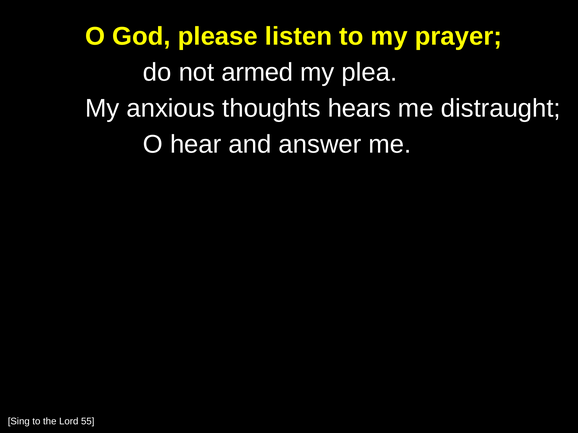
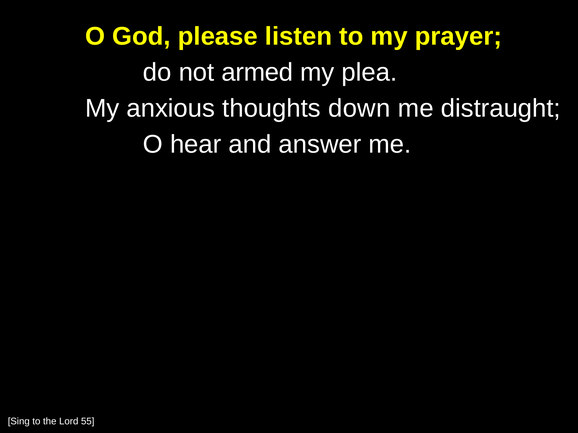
hears: hears -> down
